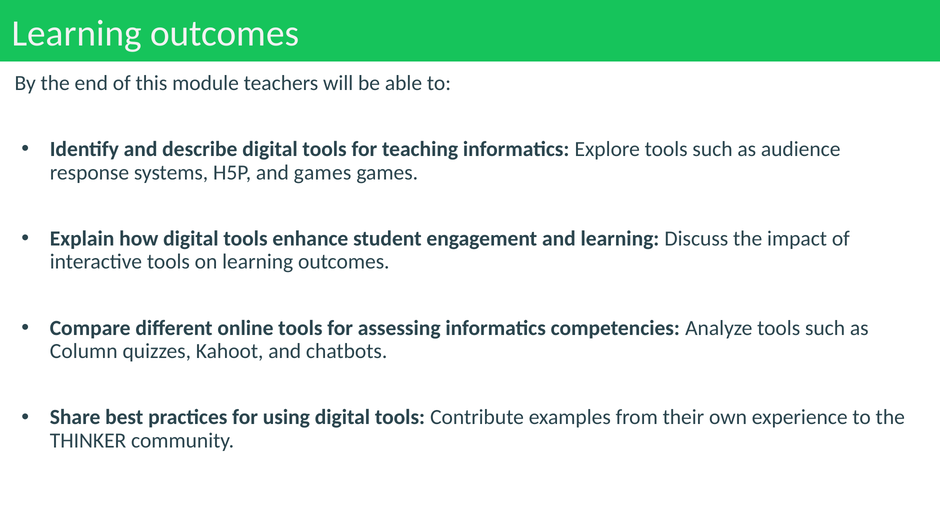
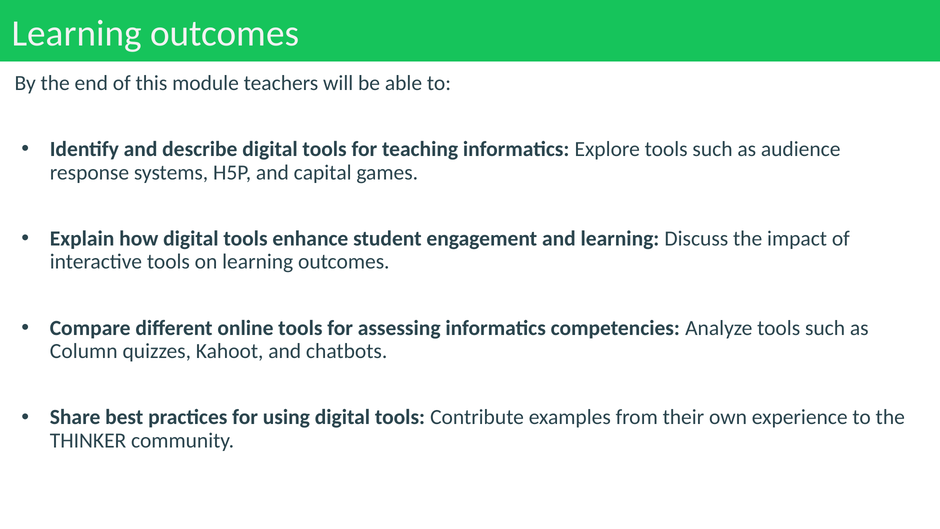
and games: games -> capital
